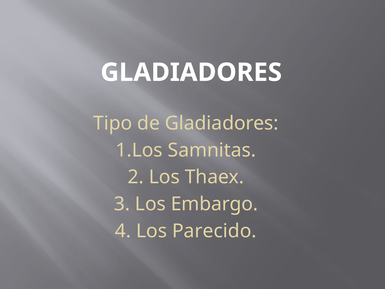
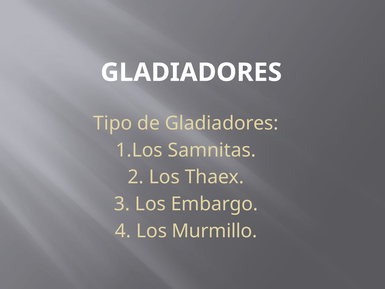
Parecido: Parecido -> Murmillo
